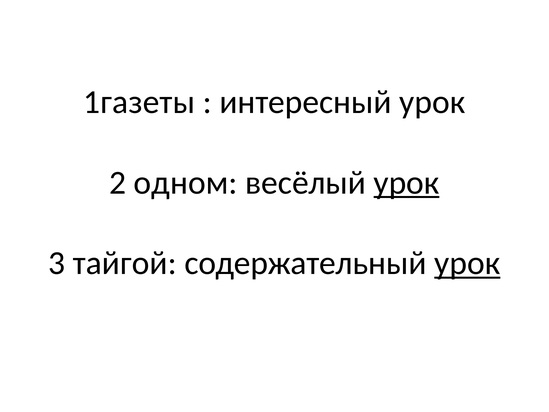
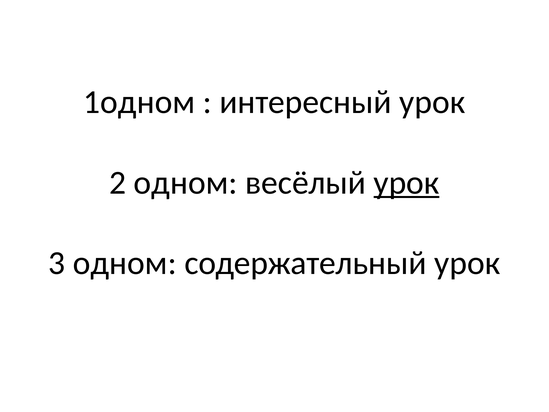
1газеты: 1газеты -> 1одном
3 тайгой: тайгой -> одном
урок at (467, 263) underline: present -> none
